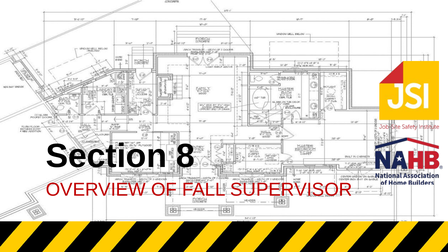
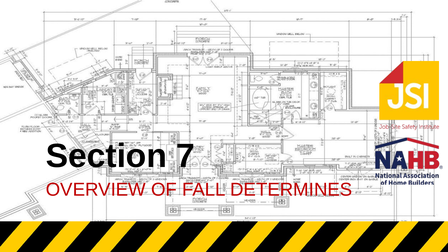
8: 8 -> 7
SUPERVISOR: SUPERVISOR -> DETERMINES
